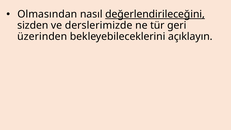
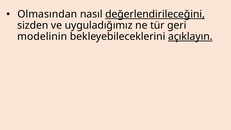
derslerimizde: derslerimizde -> uyguladığımız
üzerinden: üzerinden -> modelinin
açıklayın underline: none -> present
